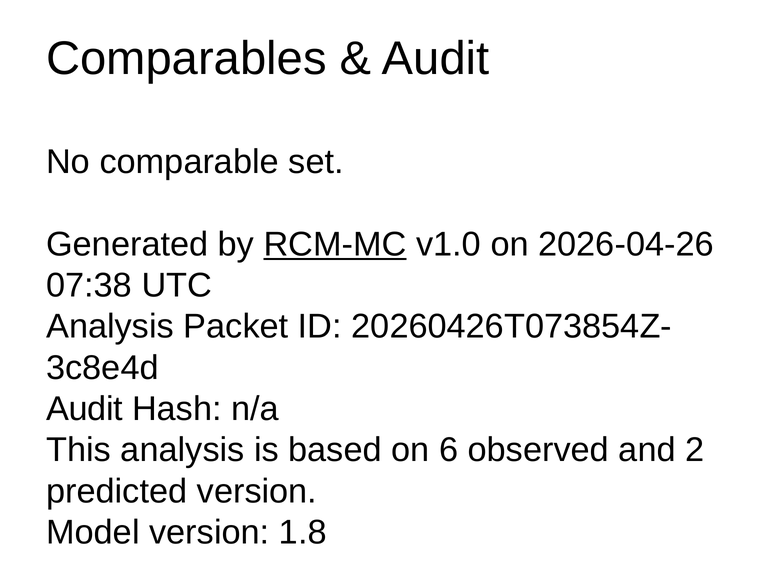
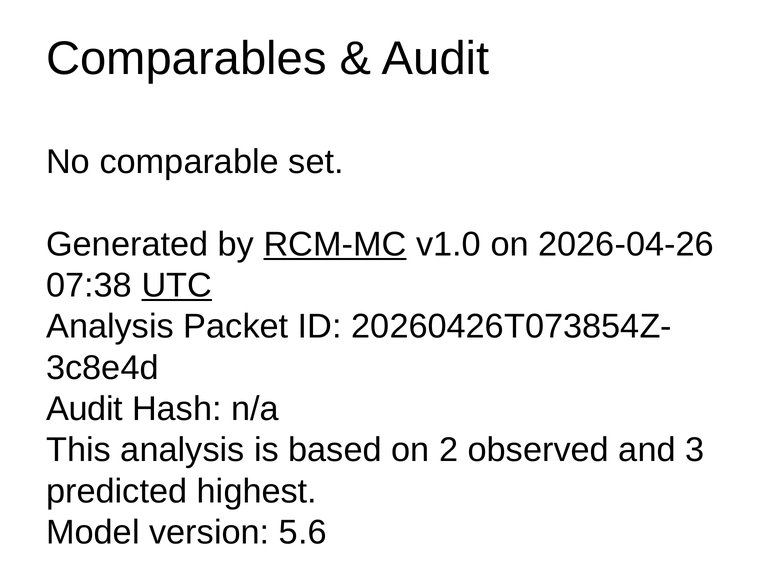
UTC underline: none -> present
6: 6 -> 2
2: 2 -> 3
predicted version: version -> highest
1.8: 1.8 -> 5.6
